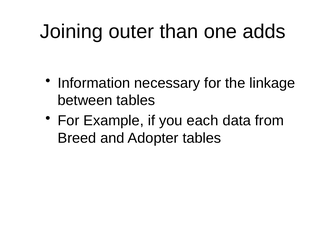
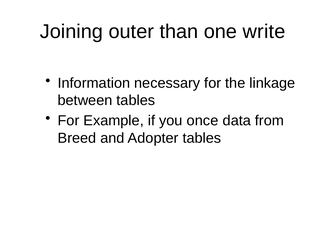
adds: adds -> write
each: each -> once
